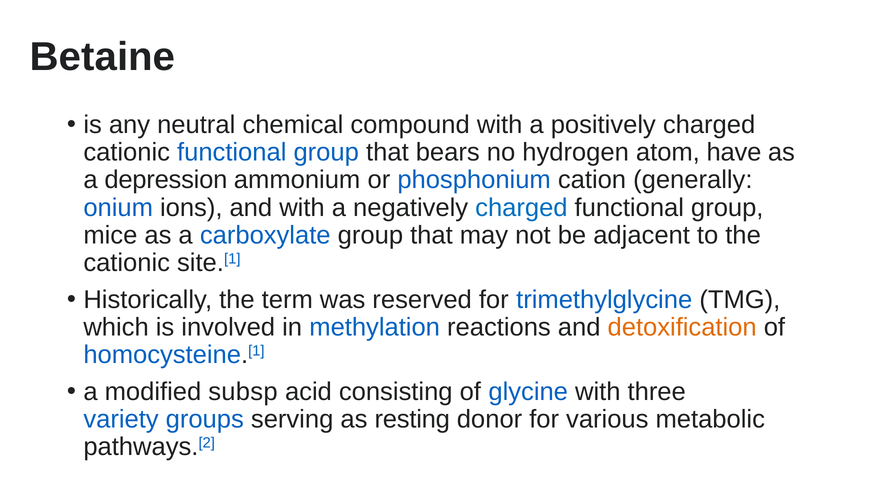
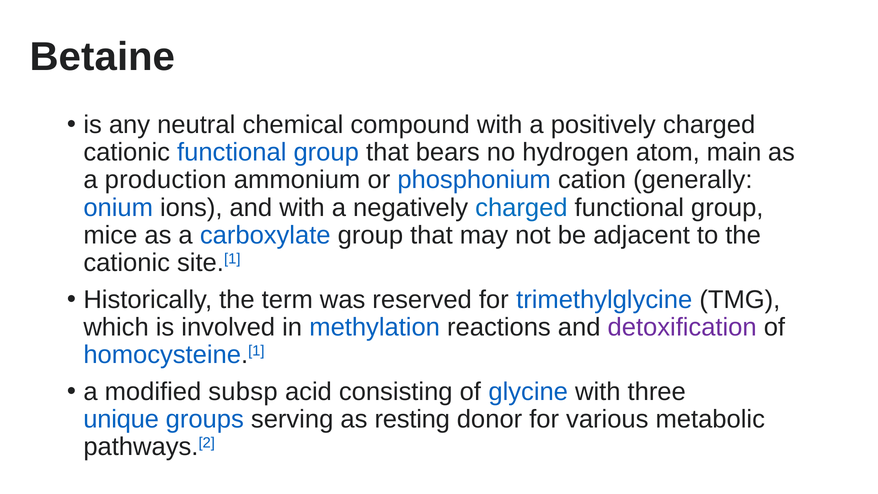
have: have -> main
depression: depression -> production
detoxification colour: orange -> purple
variety: variety -> unique
